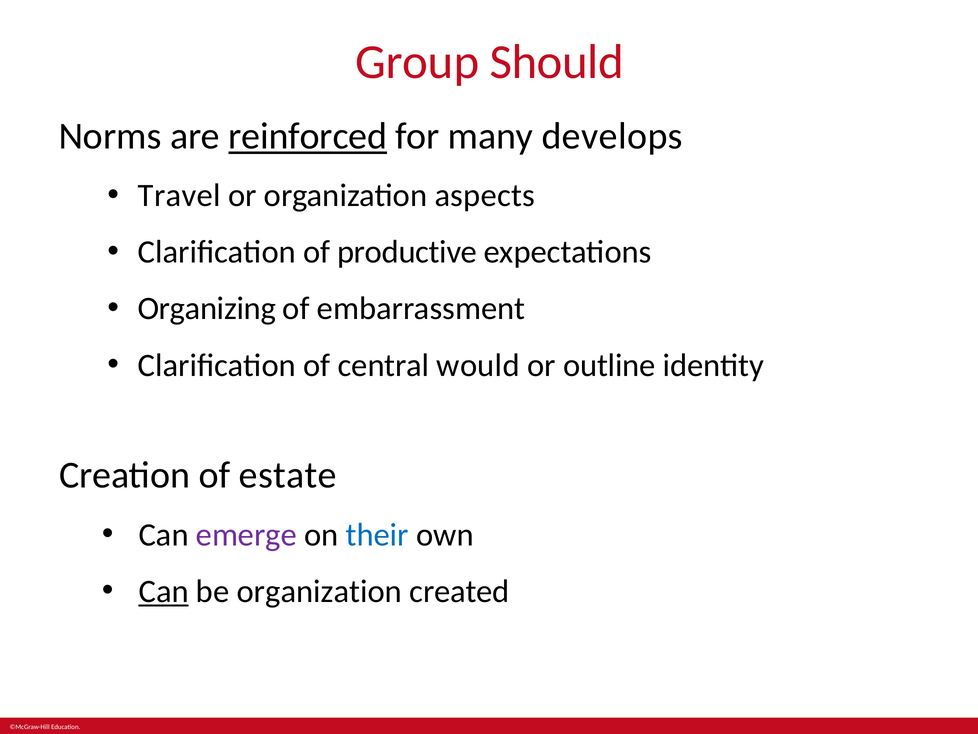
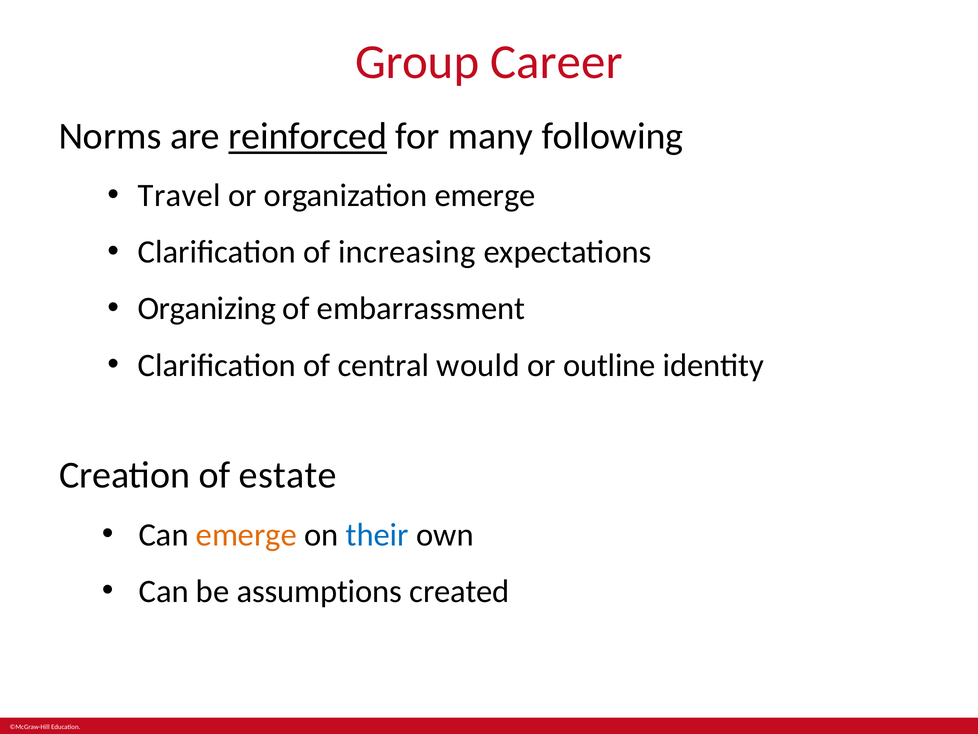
Should: Should -> Career
develops: develops -> following
organization aspects: aspects -> emerge
productive: productive -> increasing
emerge at (246, 534) colour: purple -> orange
Can at (164, 591) underline: present -> none
be organization: organization -> assumptions
